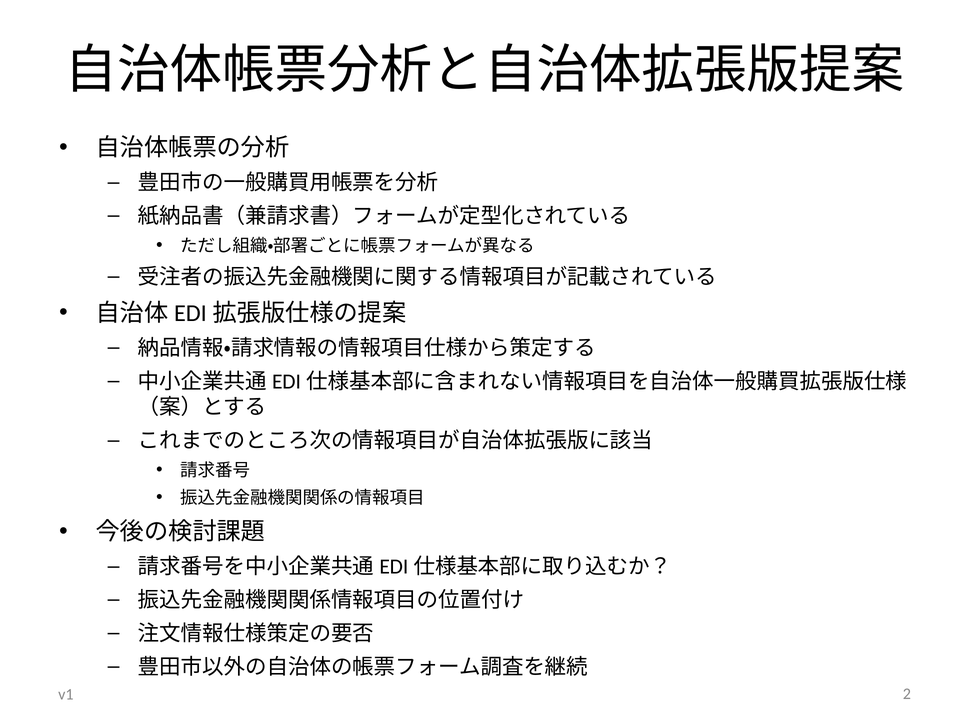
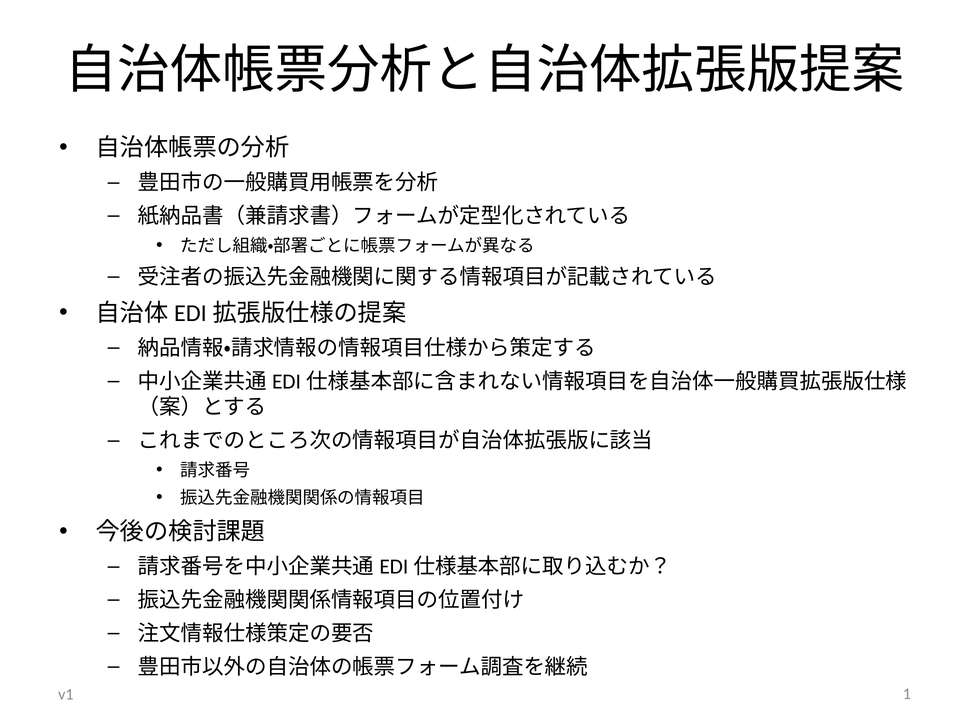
2: 2 -> 1
